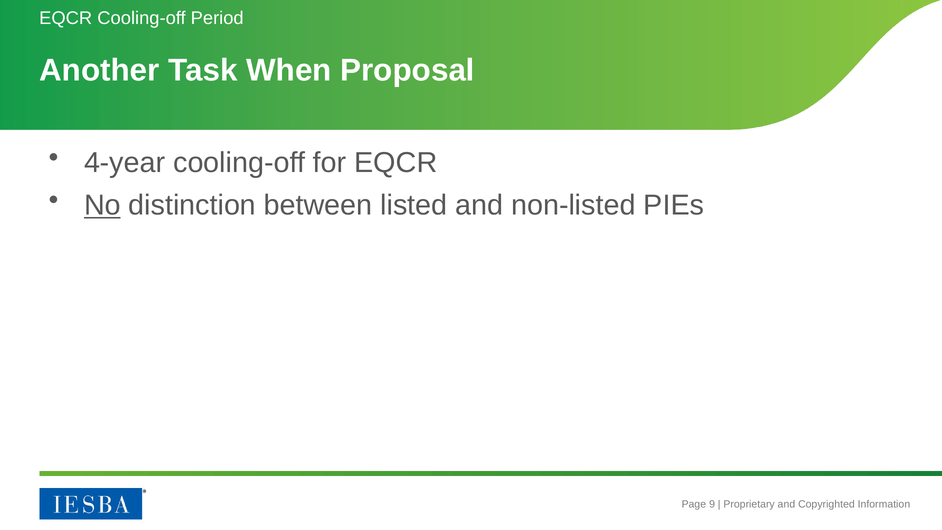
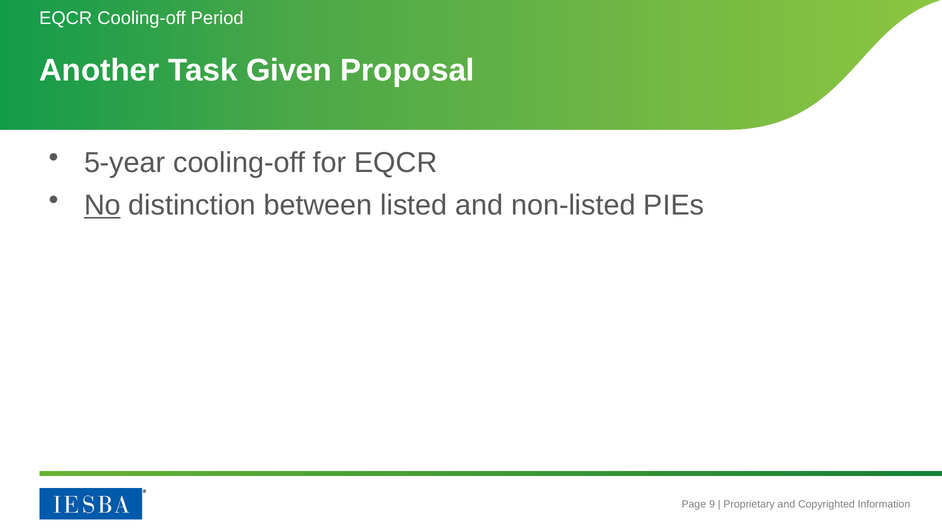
When: When -> Given
4-year: 4-year -> 5-year
